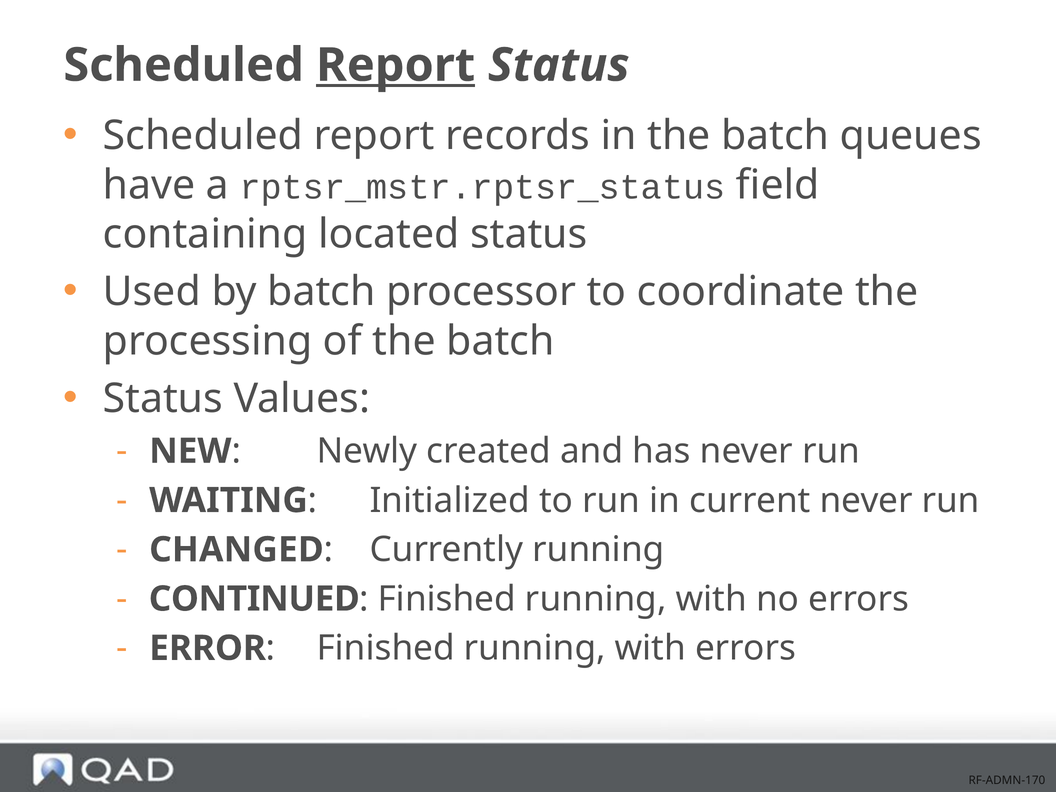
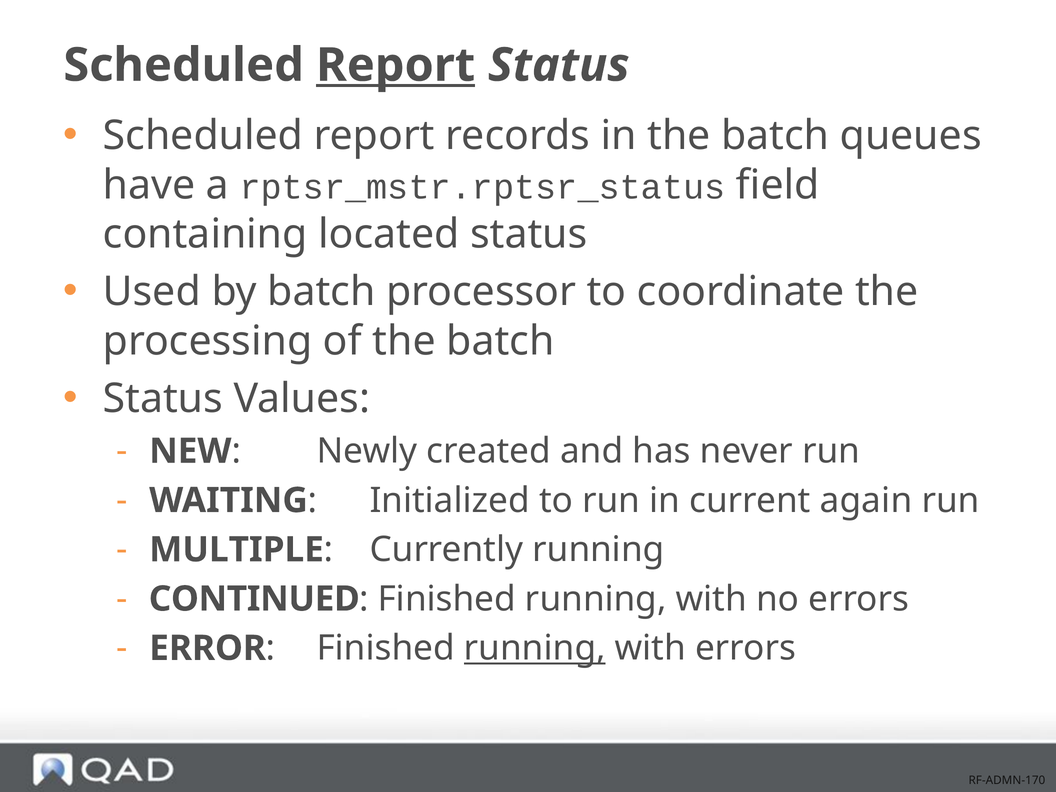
current never: never -> again
CHANGED: CHANGED -> MULTIPLE
running at (535, 648) underline: none -> present
